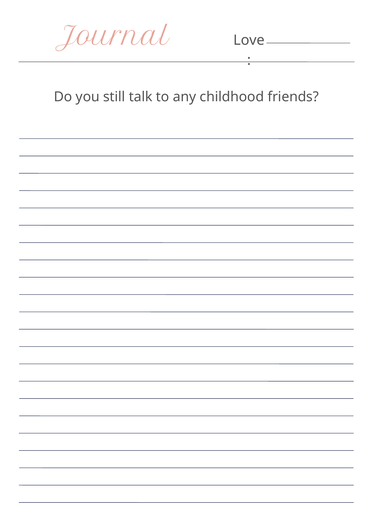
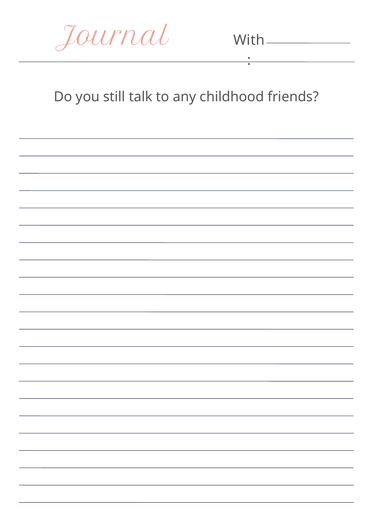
Love: Love -> With
